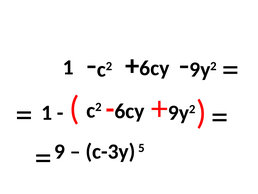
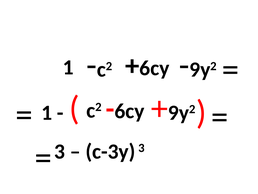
9 at (60, 151): 9 -> 3
с-3y 5: 5 -> 3
